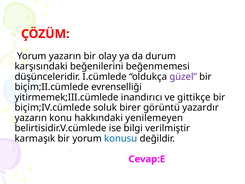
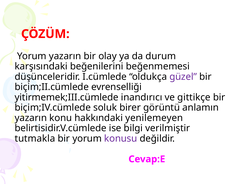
yazardır: yazardır -> anlamın
karmaşık: karmaşık -> tutmakla
konusu colour: blue -> purple
